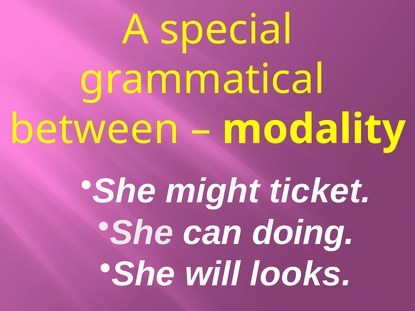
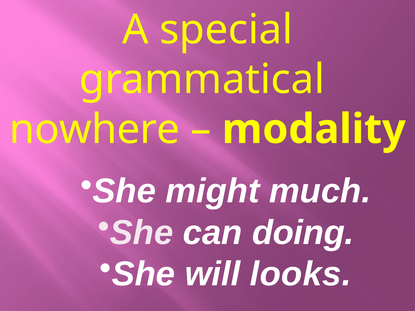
between: between -> nowhere
ticket: ticket -> much
